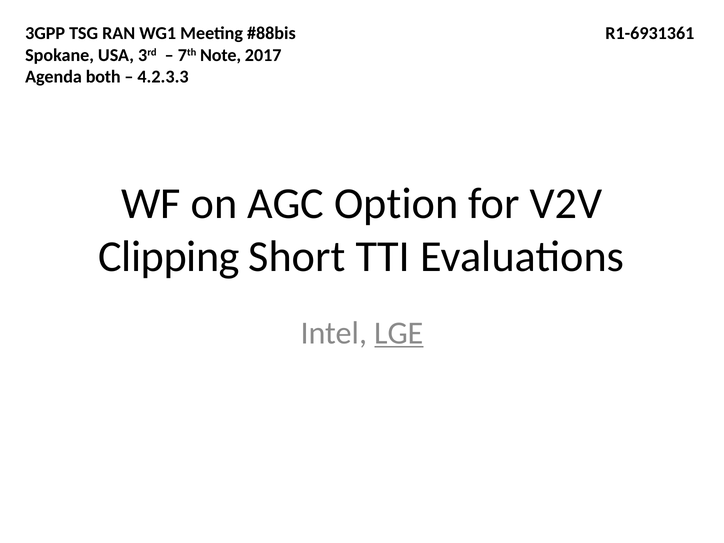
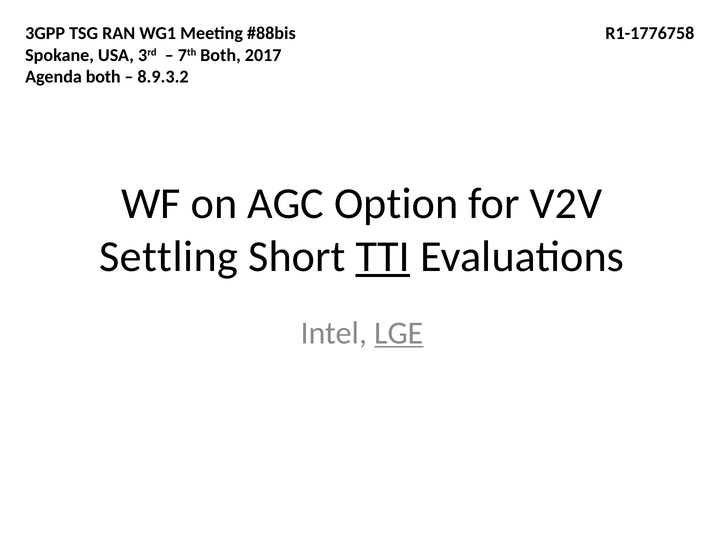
R1-6931361: R1-6931361 -> R1-1776758
7th Note: Note -> Both
4.2.3.3: 4.2.3.3 -> 8.9.3.2
Clipping: Clipping -> Settling
TTI underline: none -> present
